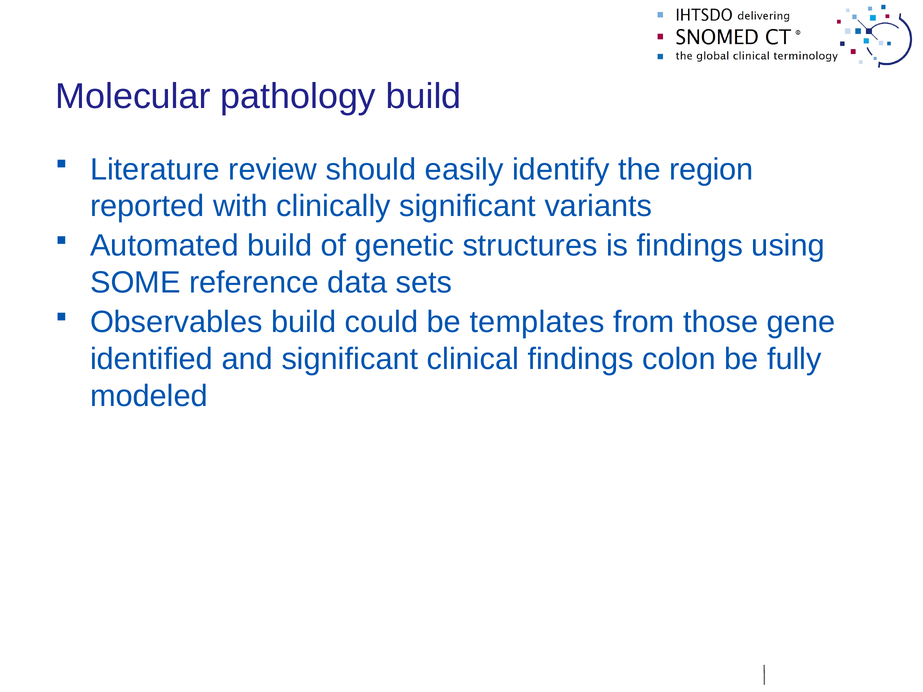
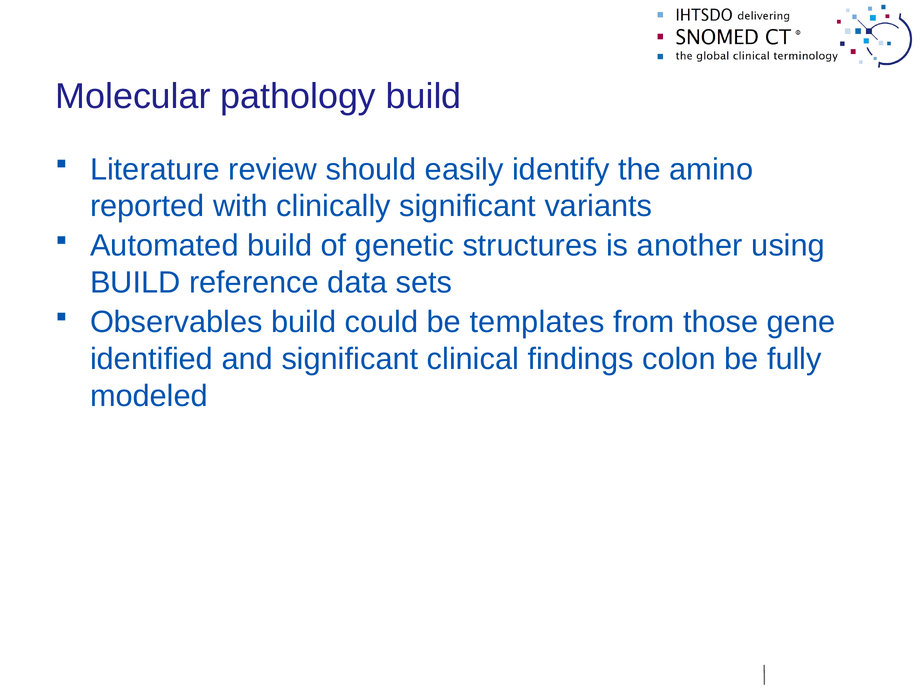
region: region -> amino
is findings: findings -> another
SOME at (135, 283): SOME -> BUILD
